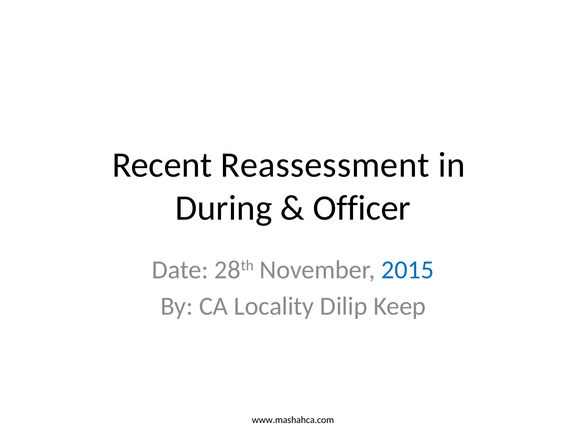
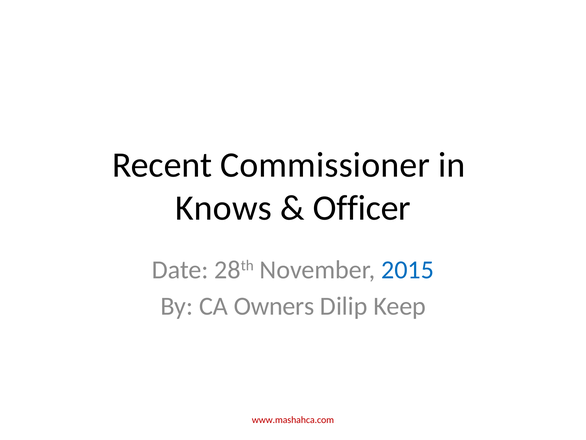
Reassessment: Reassessment -> Commissioner
During: During -> Knows
Locality: Locality -> Owners
www.mashahca.com colour: black -> red
